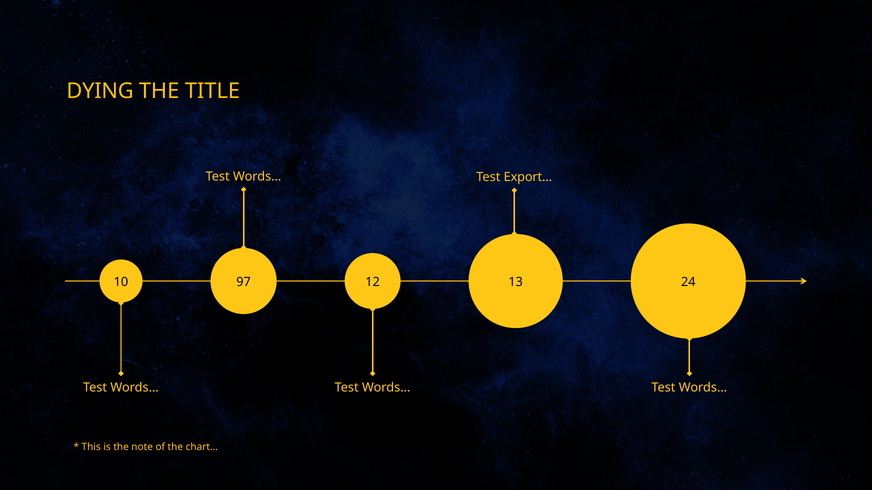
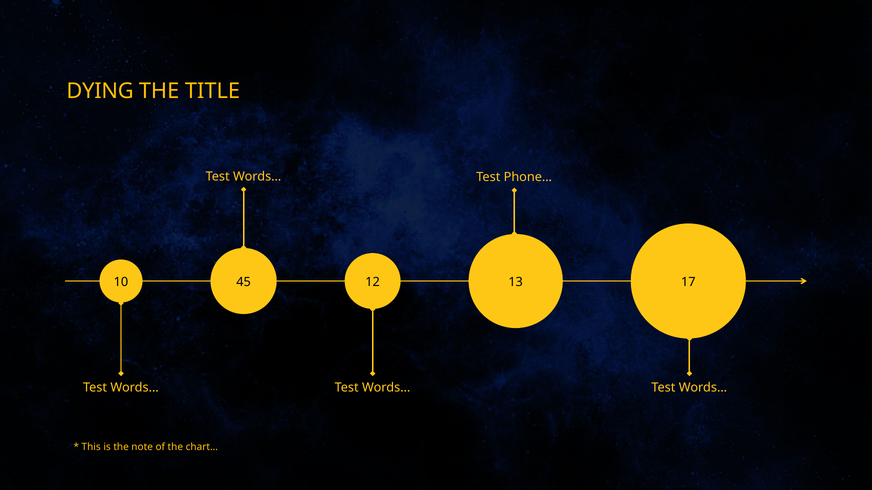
Export…: Export… -> Phone…
97: 97 -> 45
24: 24 -> 17
